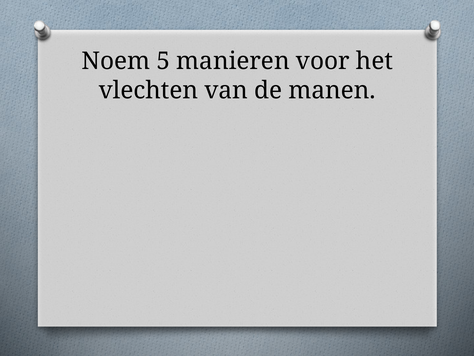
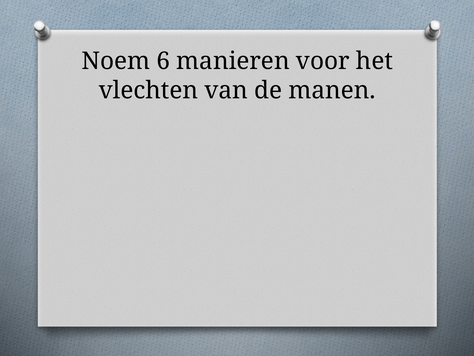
5: 5 -> 6
